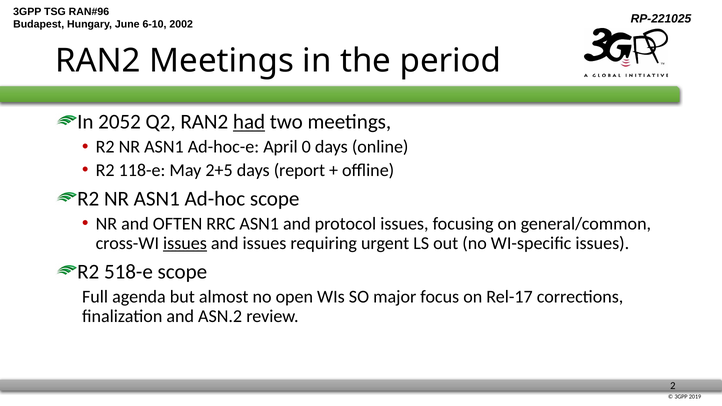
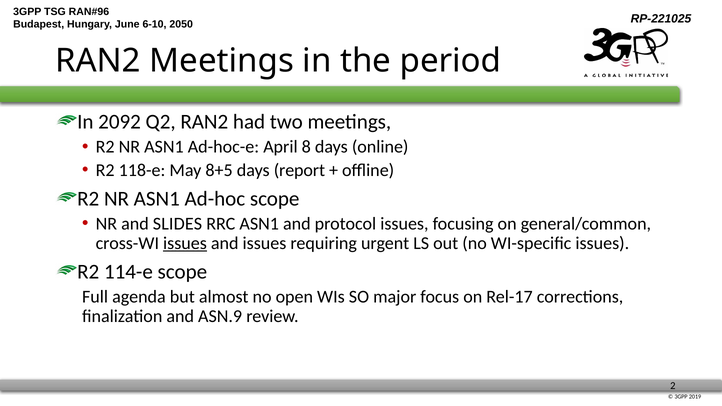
2002: 2002 -> 2050
2052: 2052 -> 2092
had underline: present -> none
0: 0 -> 8
2+5: 2+5 -> 8+5
OFTEN: OFTEN -> SLIDES
518-e: 518-e -> 114-e
ASN.2: ASN.2 -> ASN.9
